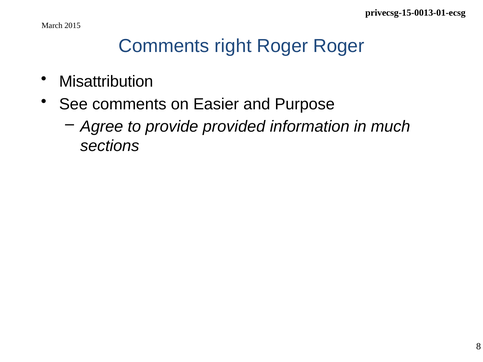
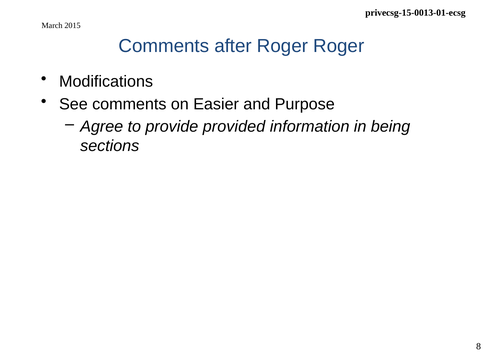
right: right -> after
Misattribution: Misattribution -> Modifications
much: much -> being
